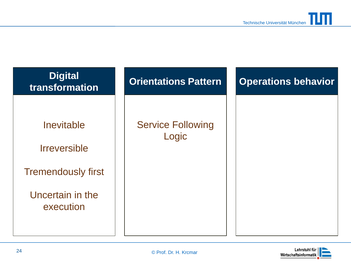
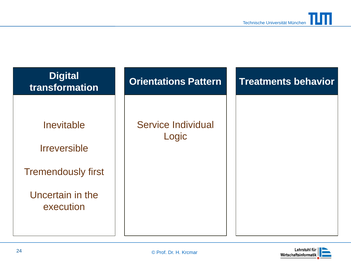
Operations: Operations -> Treatments
Following: Following -> Individual
